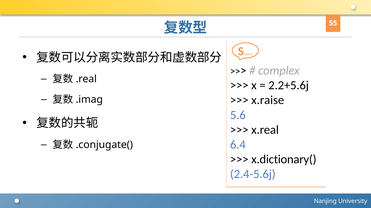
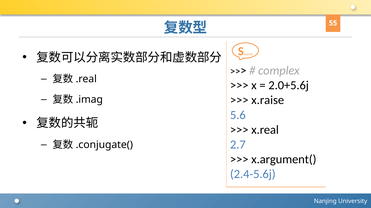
2.2+5.6j: 2.2+5.6j -> 2.0+5.6j
6.4: 6.4 -> 2.7
x.dictionary(: x.dictionary( -> x.argument(
